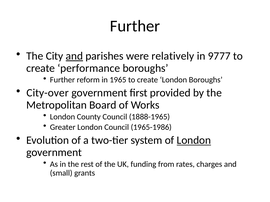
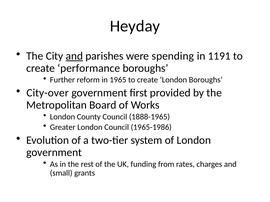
Further at (135, 26): Further -> Heyday
relatively: relatively -> spending
9777: 9777 -> 1191
London at (194, 141) underline: present -> none
